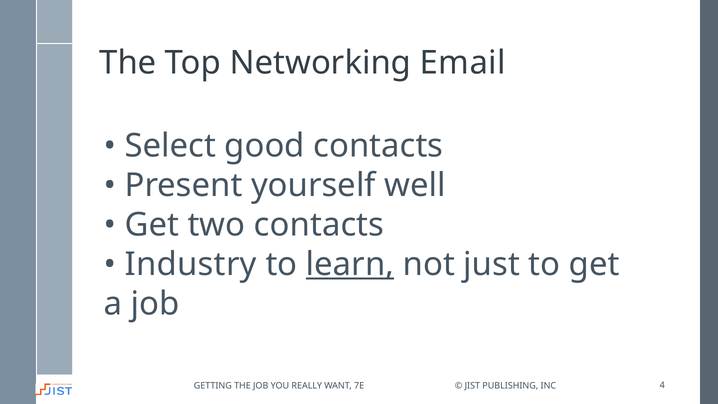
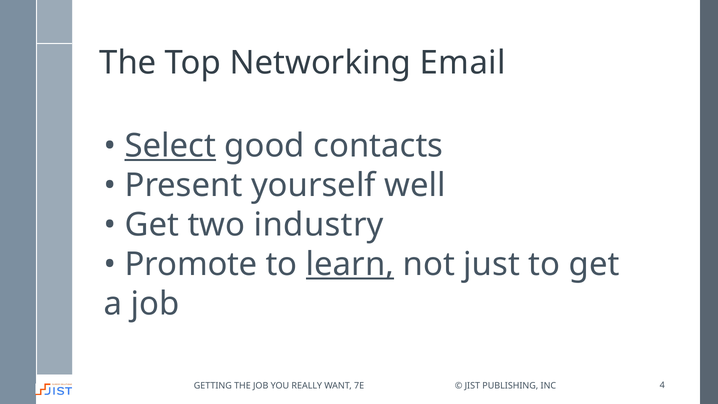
Select underline: none -> present
two contacts: contacts -> industry
Industry: Industry -> Promote
